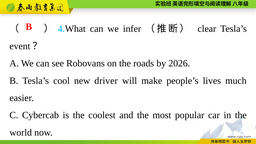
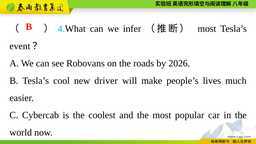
clear at (207, 29): clear -> most
